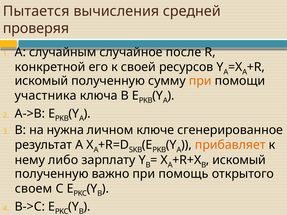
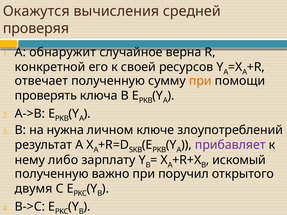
Пытается: Пытается -> Окажутся
случайным: случайным -> обнаружит
после: после -> верна
искомый at (41, 81): искомый -> отвечает
участника: участника -> проверять
сгенерированное: сгенерированное -> злоупотреблений
прибавляет colour: orange -> purple
помощь: помощь -> поручил
своем: своем -> двумя
